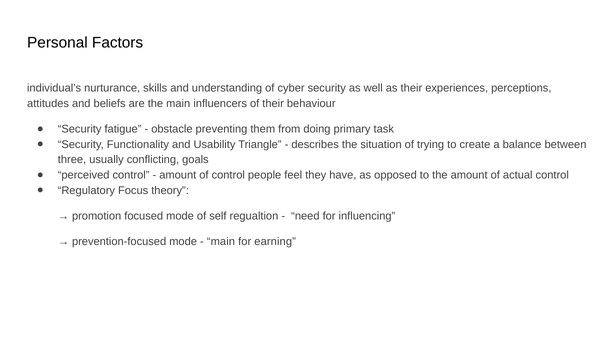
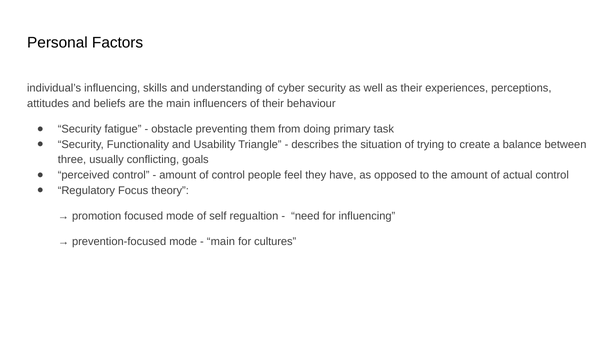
individual’s nurturance: nurturance -> influencing
earning: earning -> cultures
